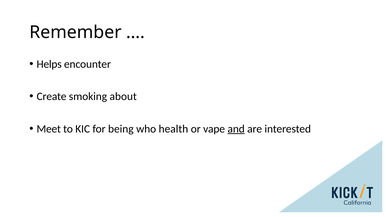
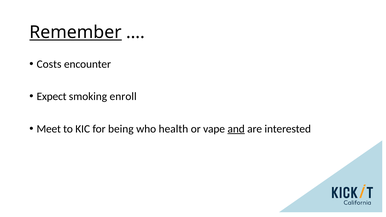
Remember underline: none -> present
Helps: Helps -> Costs
Create: Create -> Expect
about: about -> enroll
